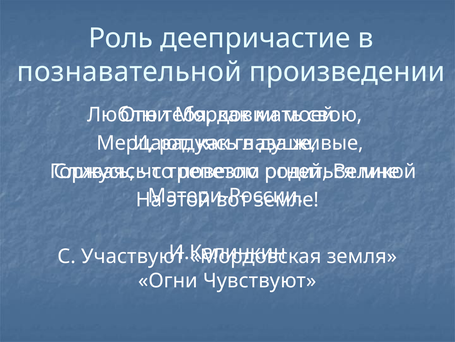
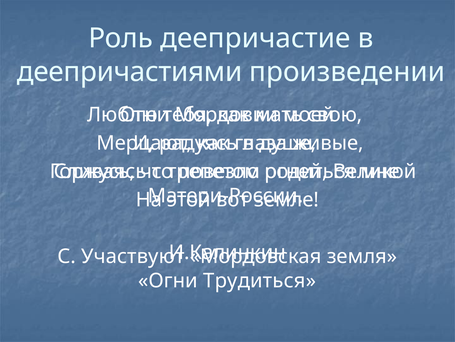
познавательной: познавательной -> деепричастиями
Чувствуют: Чувствуют -> Трудиться
